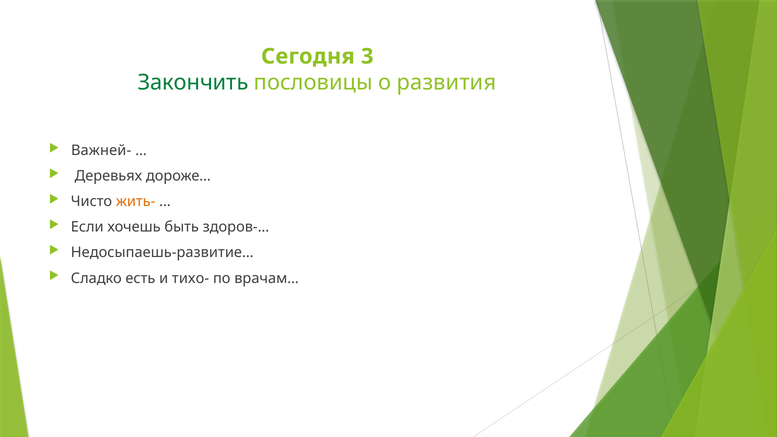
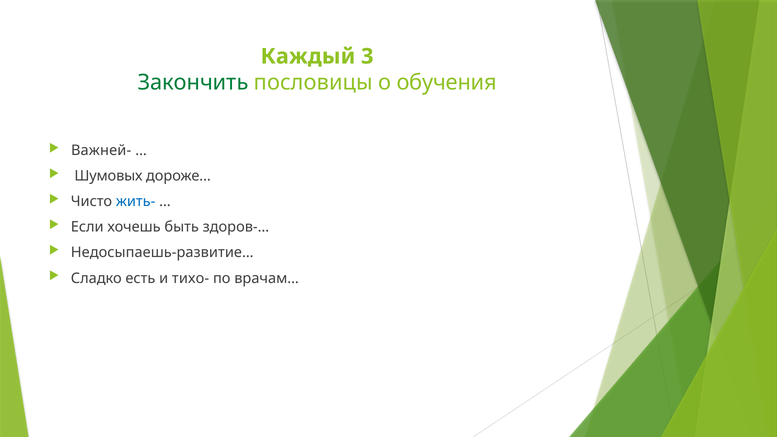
Сегодня: Сегодня -> Каждый
развития: развития -> обучения
Деревьях: Деревьях -> Шумовых
жить- colour: orange -> blue
